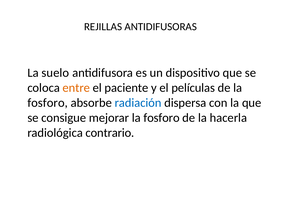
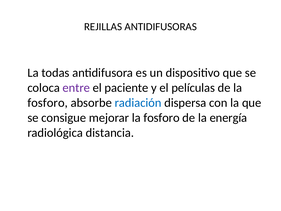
suelo: suelo -> todas
entre colour: orange -> purple
hacerla: hacerla -> energía
contrario: contrario -> distancia
